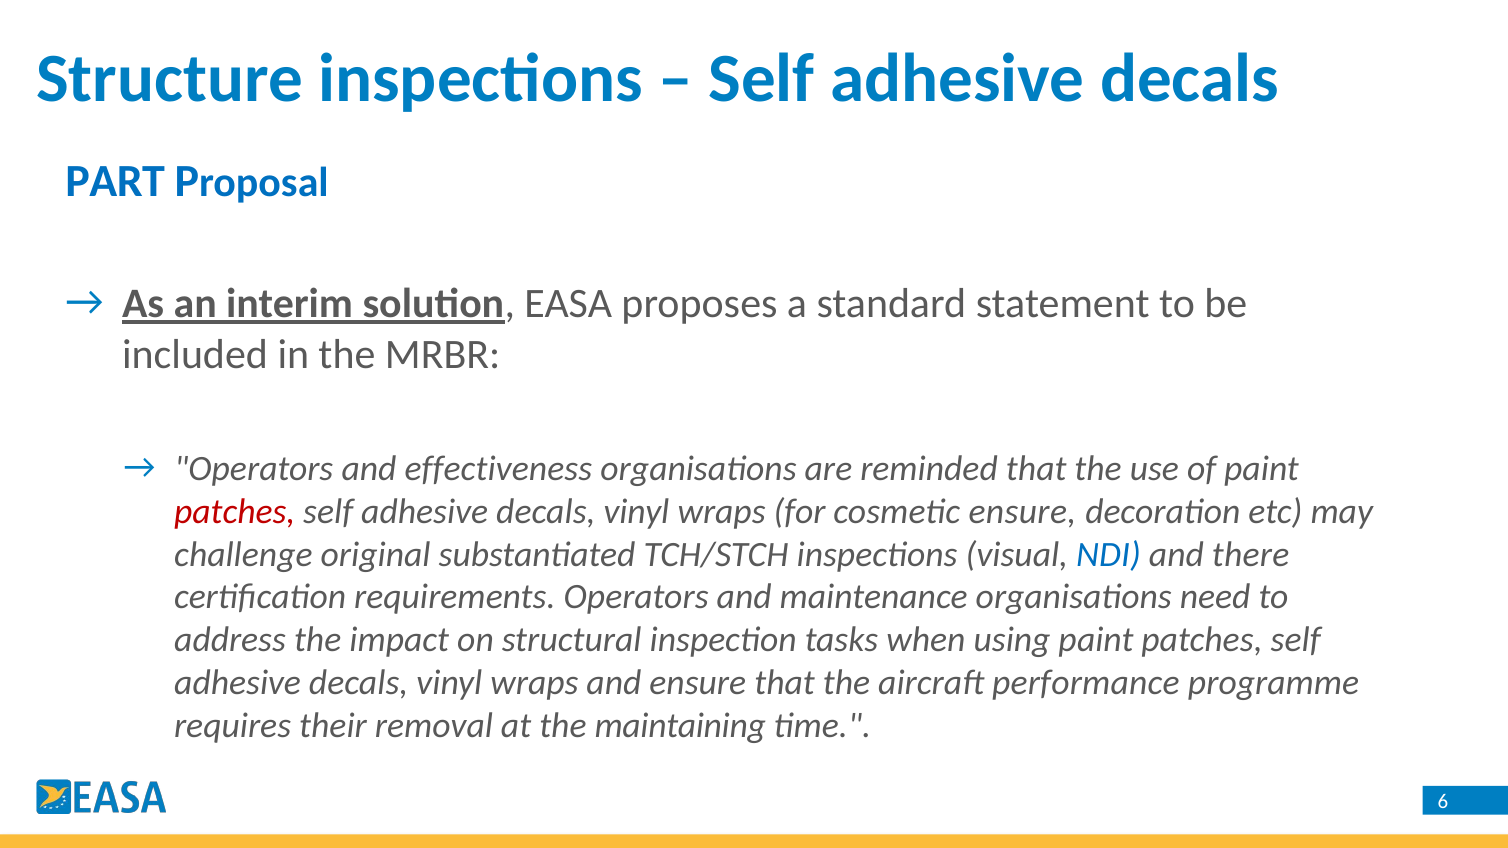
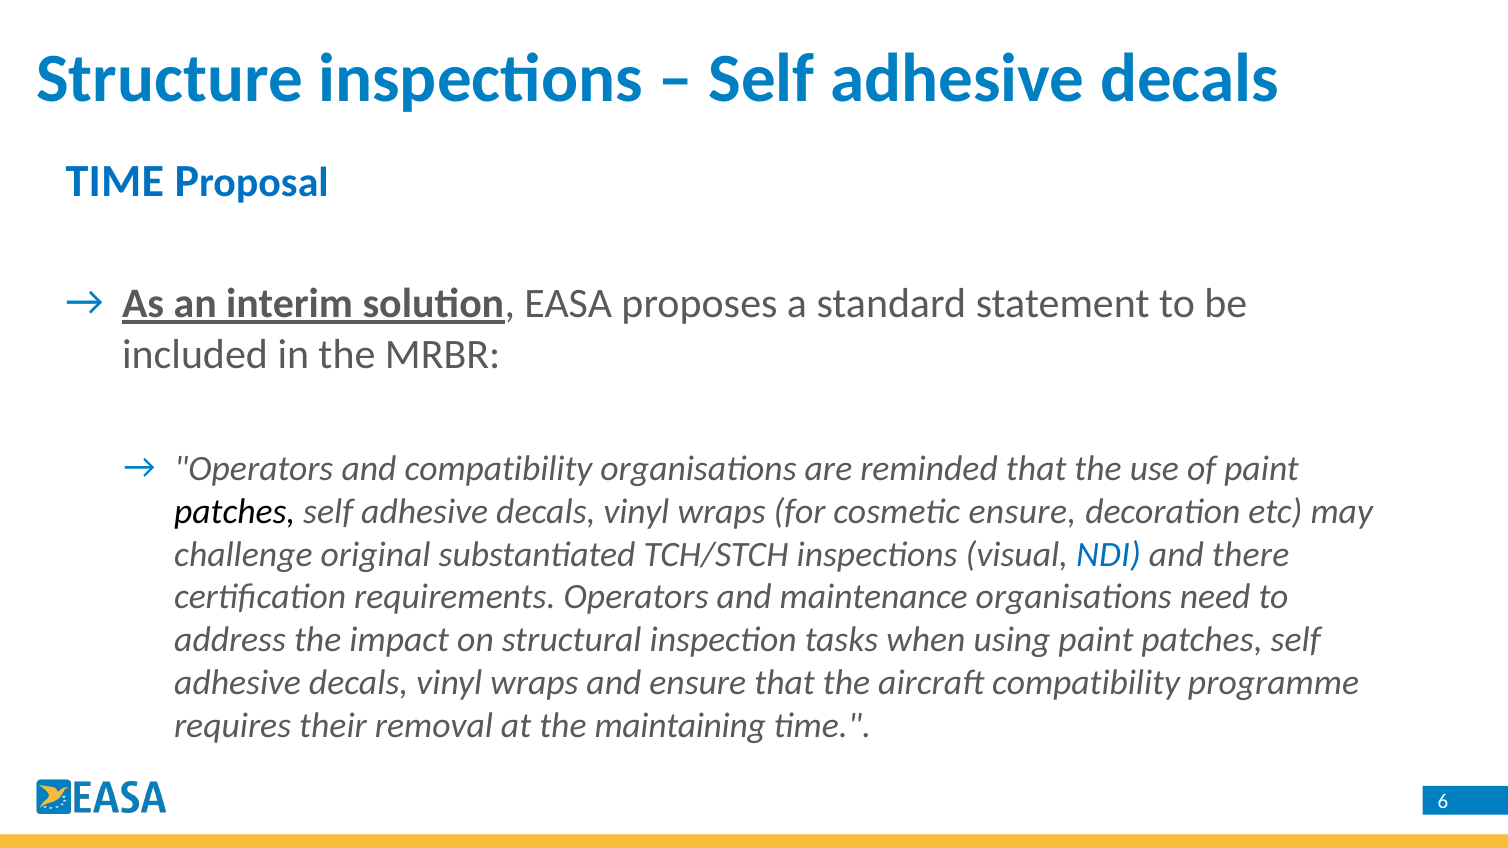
PART at (115, 181): PART -> TIME
and effectiveness: effectiveness -> compatibility
patches at (235, 512) colour: red -> black
aircraft performance: performance -> compatibility
